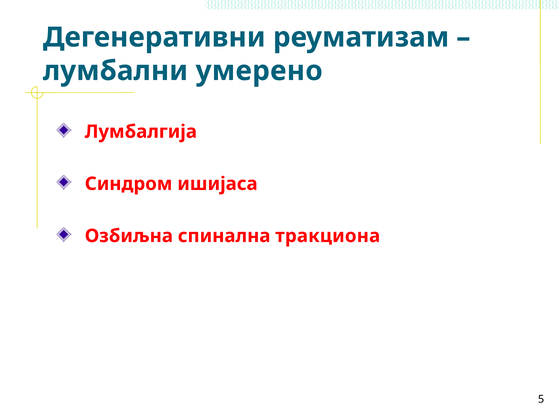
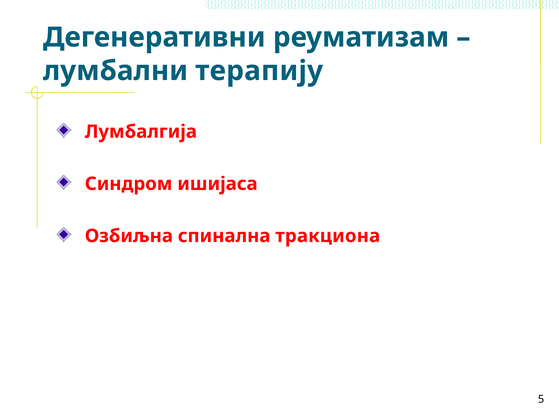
умерено: умерено -> терапију
